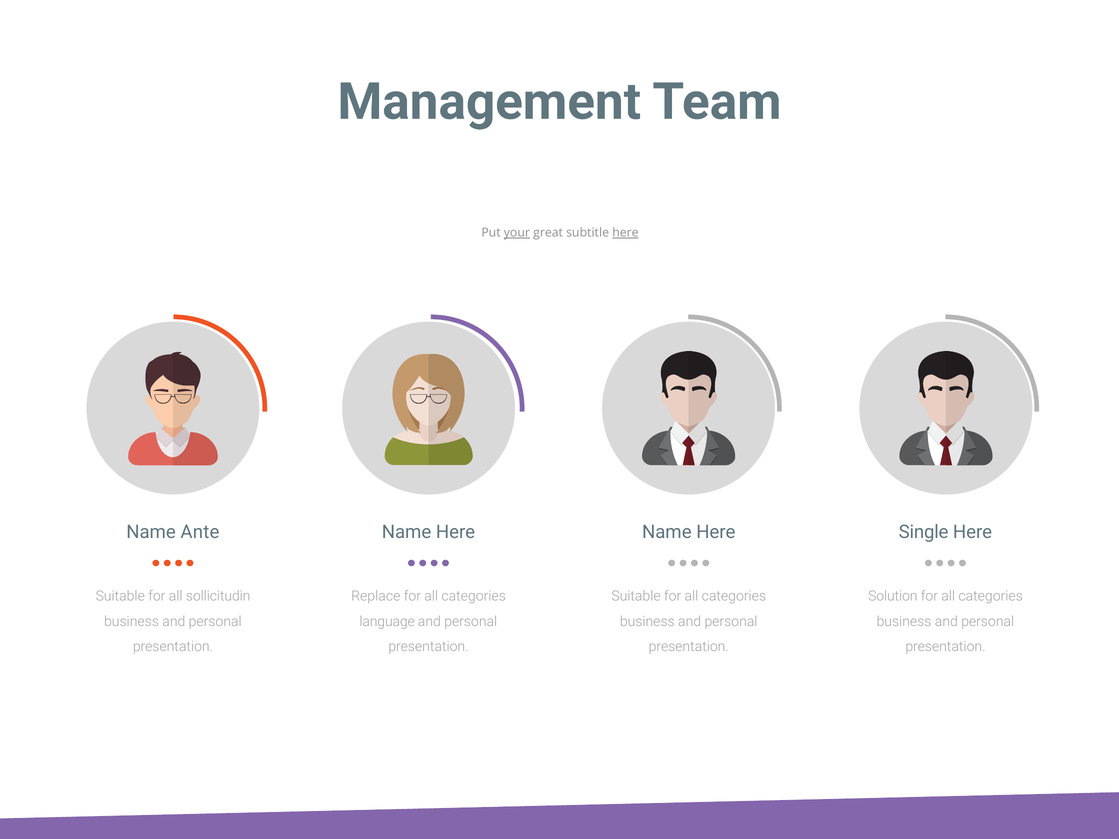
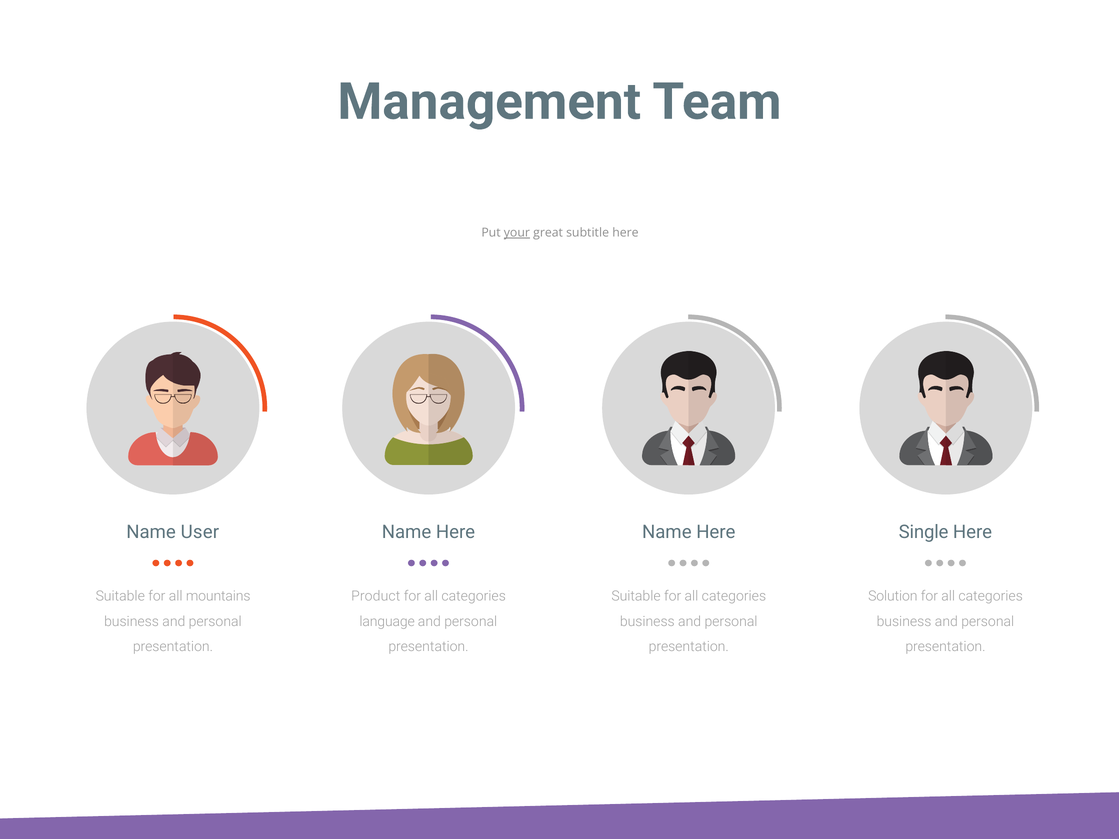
here at (625, 233) underline: present -> none
Ante: Ante -> User
sollicitudin: sollicitudin -> mountains
Replace: Replace -> Product
